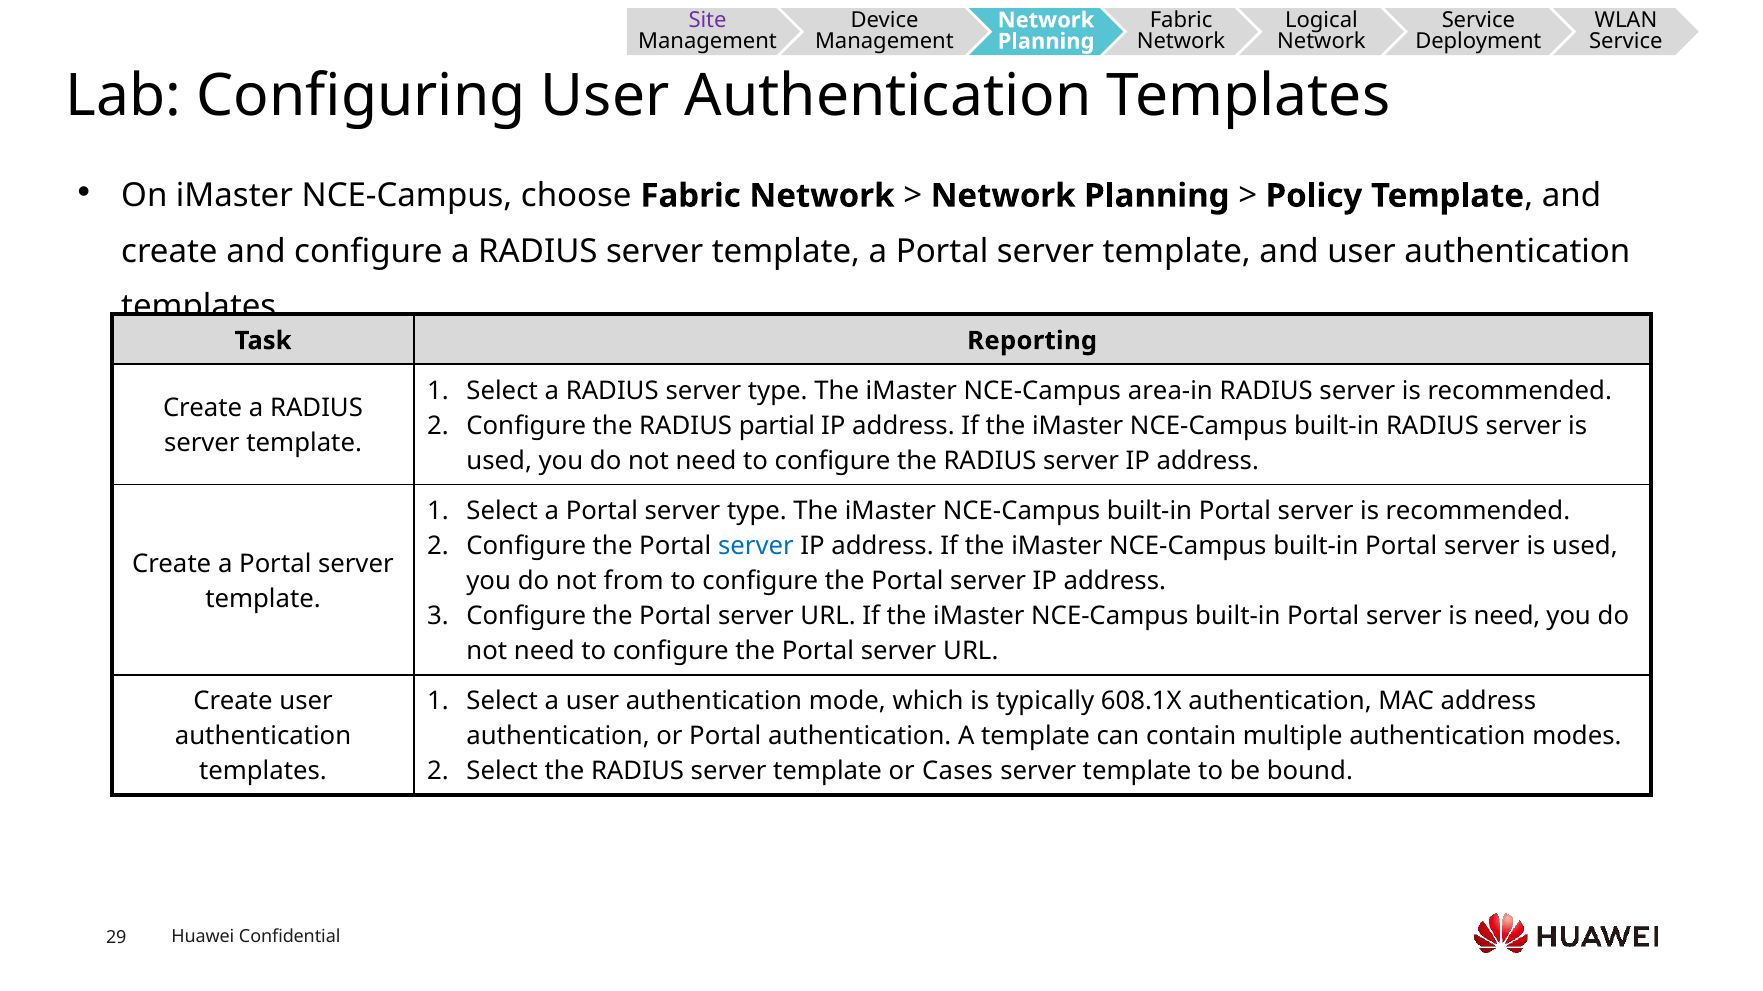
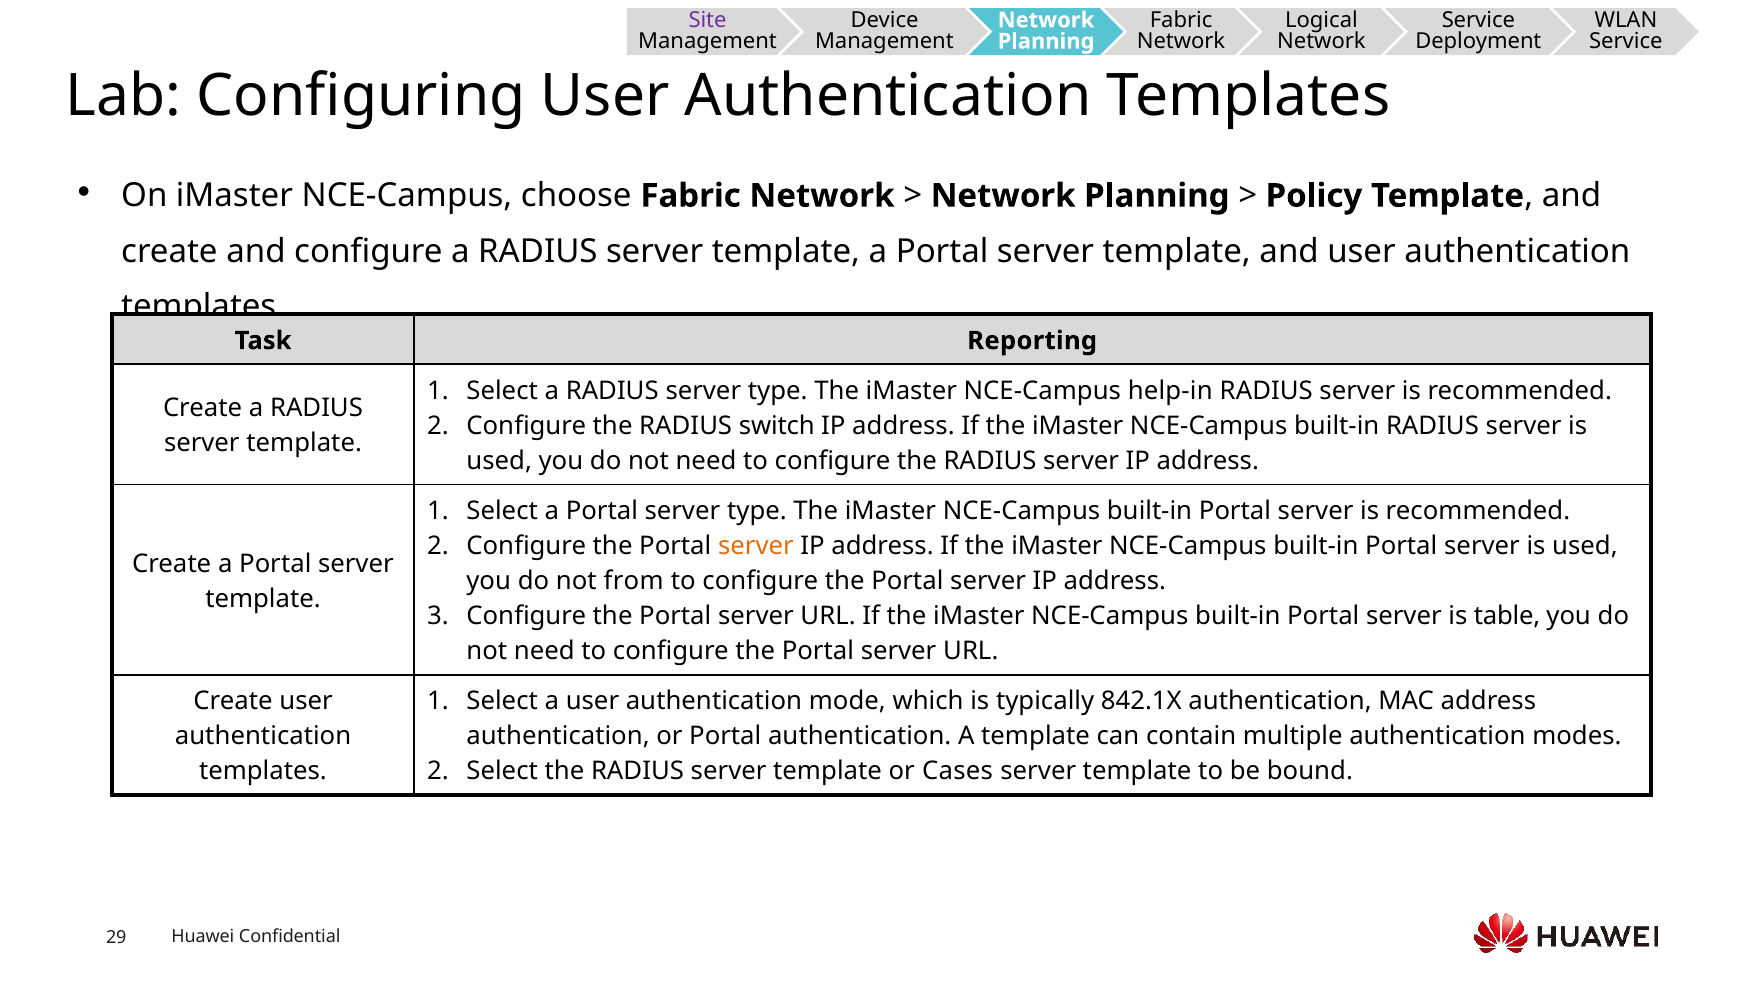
area-in: area-in -> help-in
partial: partial -> switch
server at (756, 546) colour: blue -> orange
is need: need -> table
608.1X: 608.1X -> 842.1X
